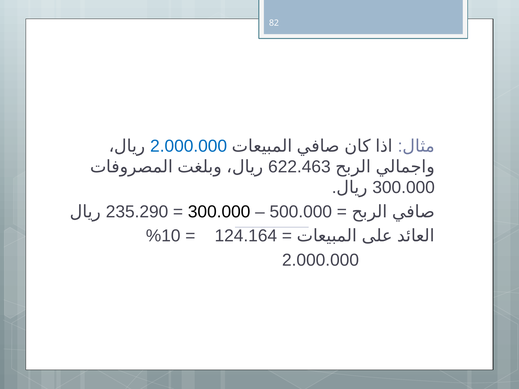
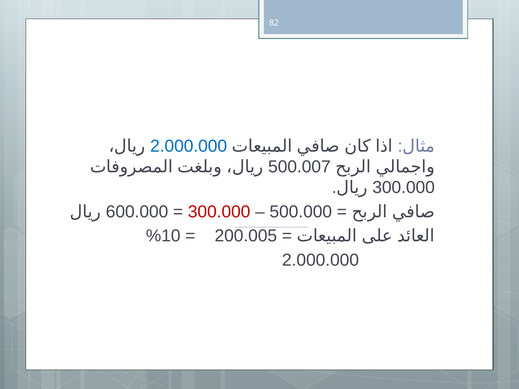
622.463: 622.463 -> 500.007
235.290: 235.290 -> 600.000
300.000 at (219, 212) colour: black -> red
124.164: 124.164 -> 200.005
